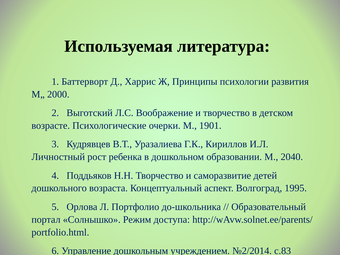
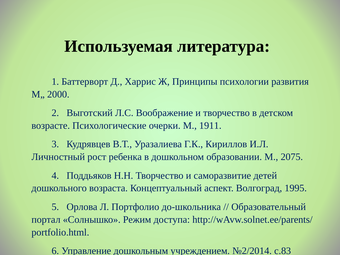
1901: 1901 -> 1911
2040: 2040 -> 2075
